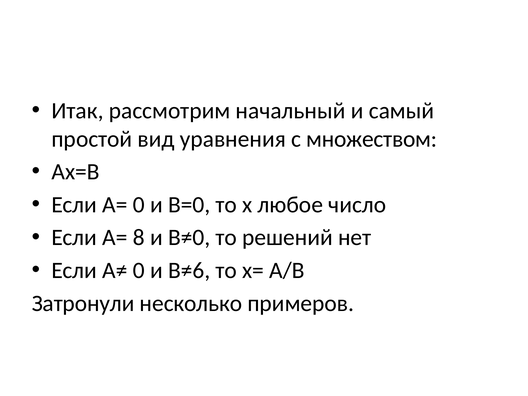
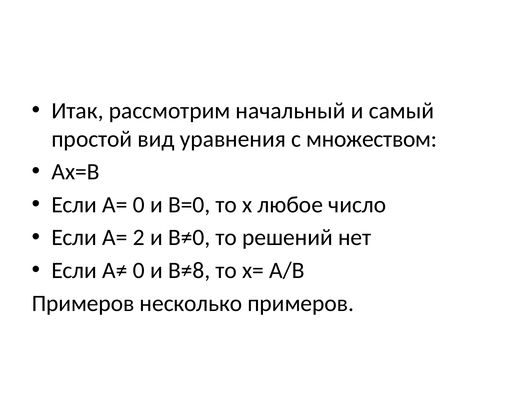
8: 8 -> 2
В≠6: В≠6 -> В≠8
Затронули at (83, 303): Затронули -> Примеров
